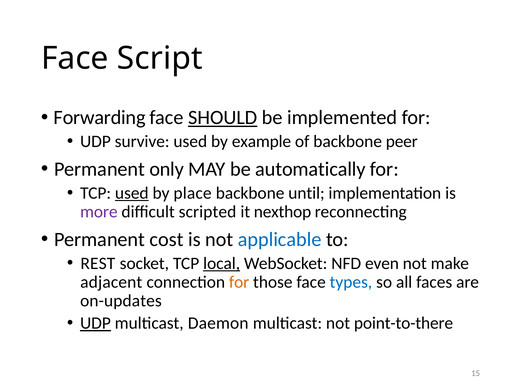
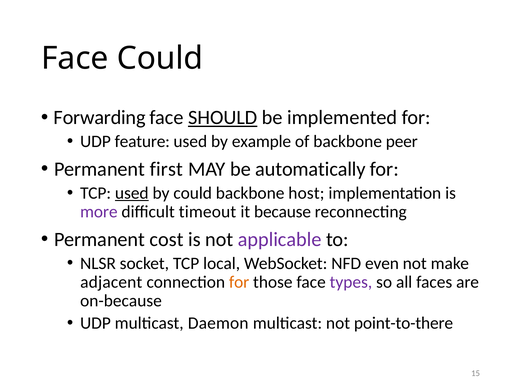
Face Script: Script -> Could
survive: survive -> feature
only: only -> first
by place: place -> could
until: until -> host
scripted: scripted -> timeout
nexthop: nexthop -> because
applicable colour: blue -> purple
REST: REST -> NLSR
local underline: present -> none
types colour: blue -> purple
on-updates: on-updates -> on-because
UDP at (95, 323) underline: present -> none
